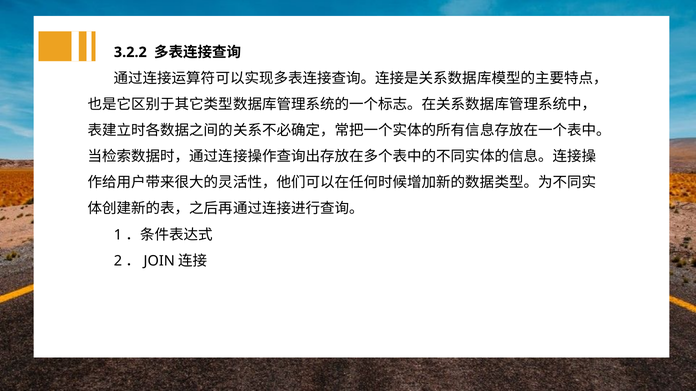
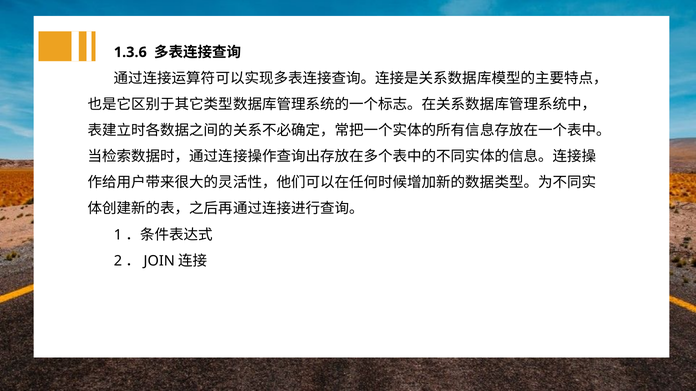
3.2.2: 3.2.2 -> 1.3.6
